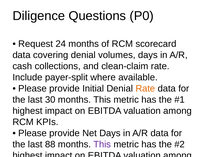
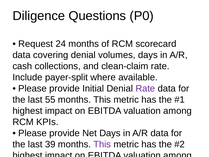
Rate at (145, 88) colour: orange -> purple
30: 30 -> 55
88: 88 -> 39
